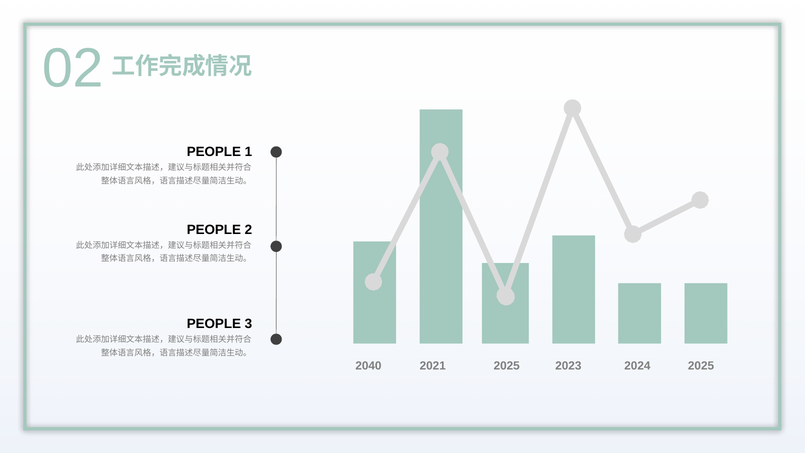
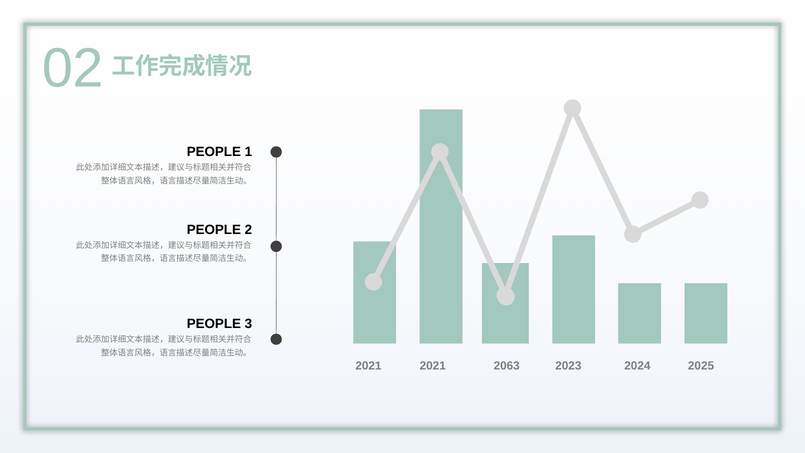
2040 at (368, 366): 2040 -> 2021
2021 2025: 2025 -> 2063
